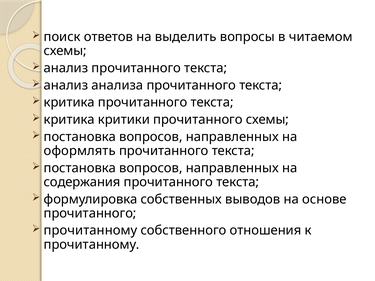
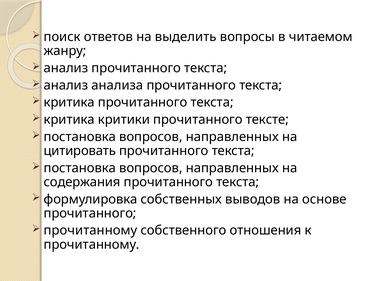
схемы at (65, 51): схемы -> жанру
прочитанного схемы: схемы -> тексте
оформлять: оформлять -> цитировать
